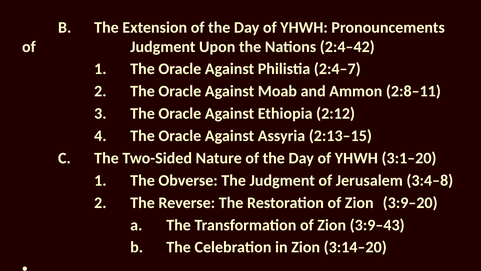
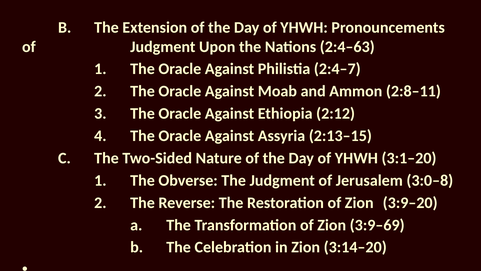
2:4–42: 2:4–42 -> 2:4–63
3:4–8: 3:4–8 -> 3:0–8
3:9–43: 3:9–43 -> 3:9–69
